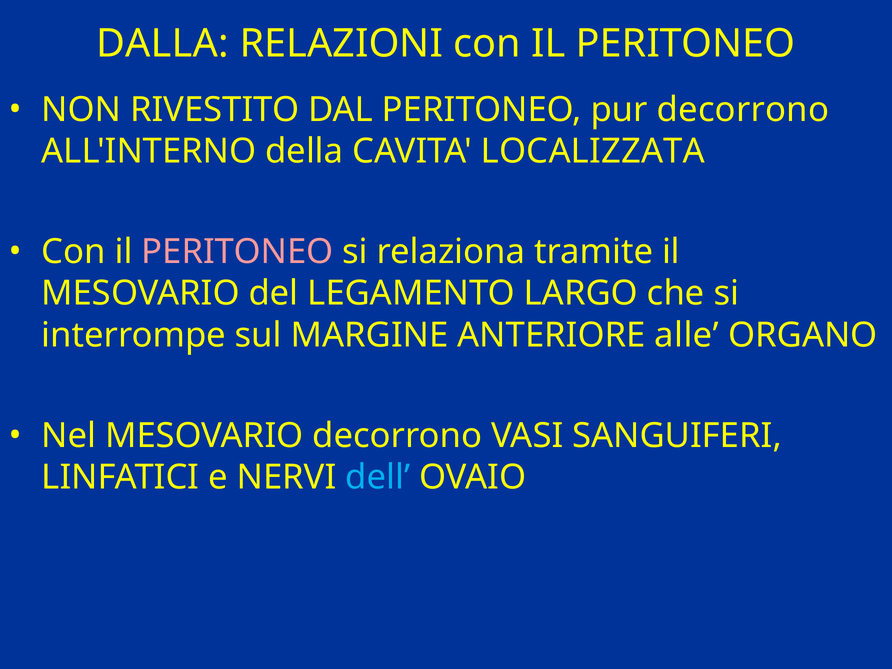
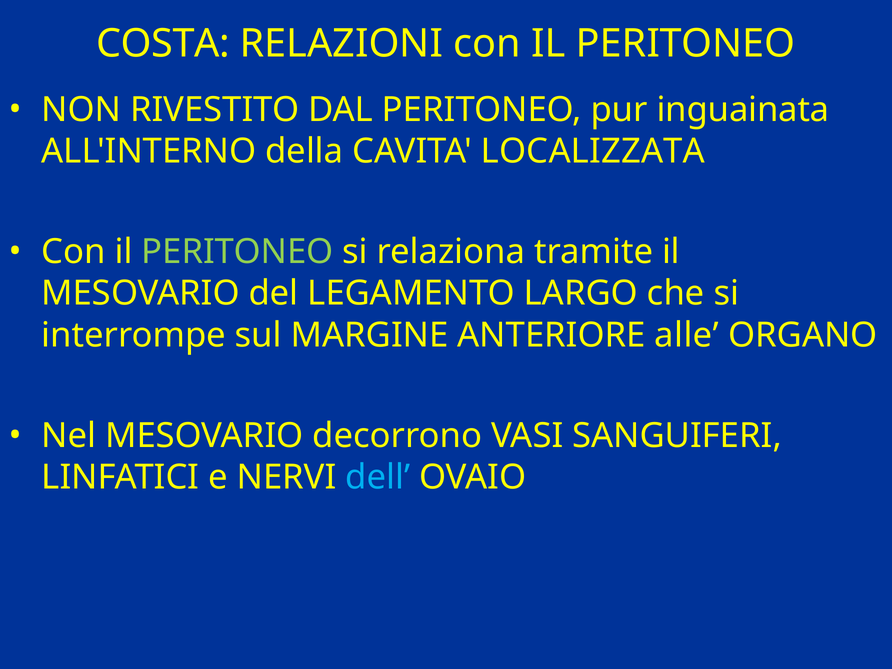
DALLA: DALLA -> COSTA
pur decorrono: decorrono -> inguainata
PERITONEO at (237, 252) colour: pink -> light green
